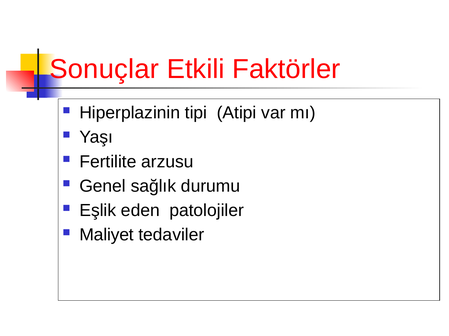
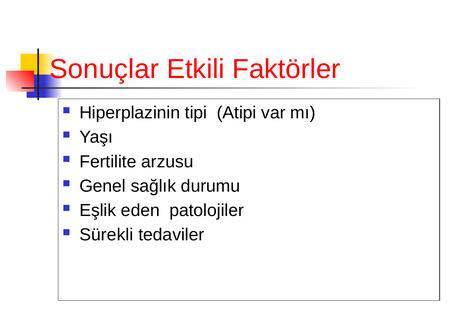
Maliyet: Maliyet -> Sürekli
